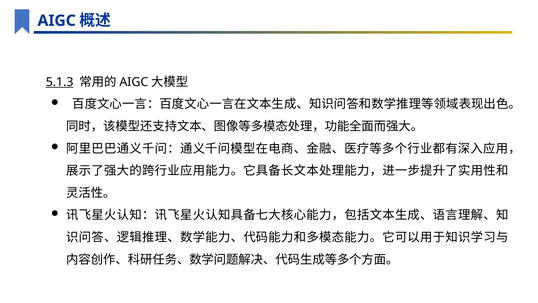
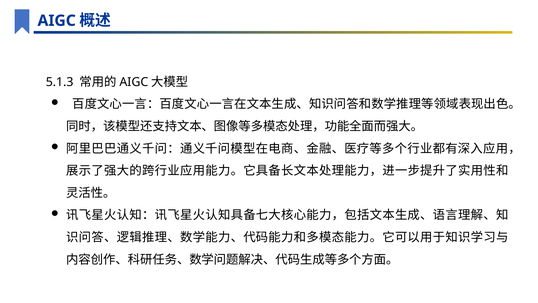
5.1.3 underline: present -> none
